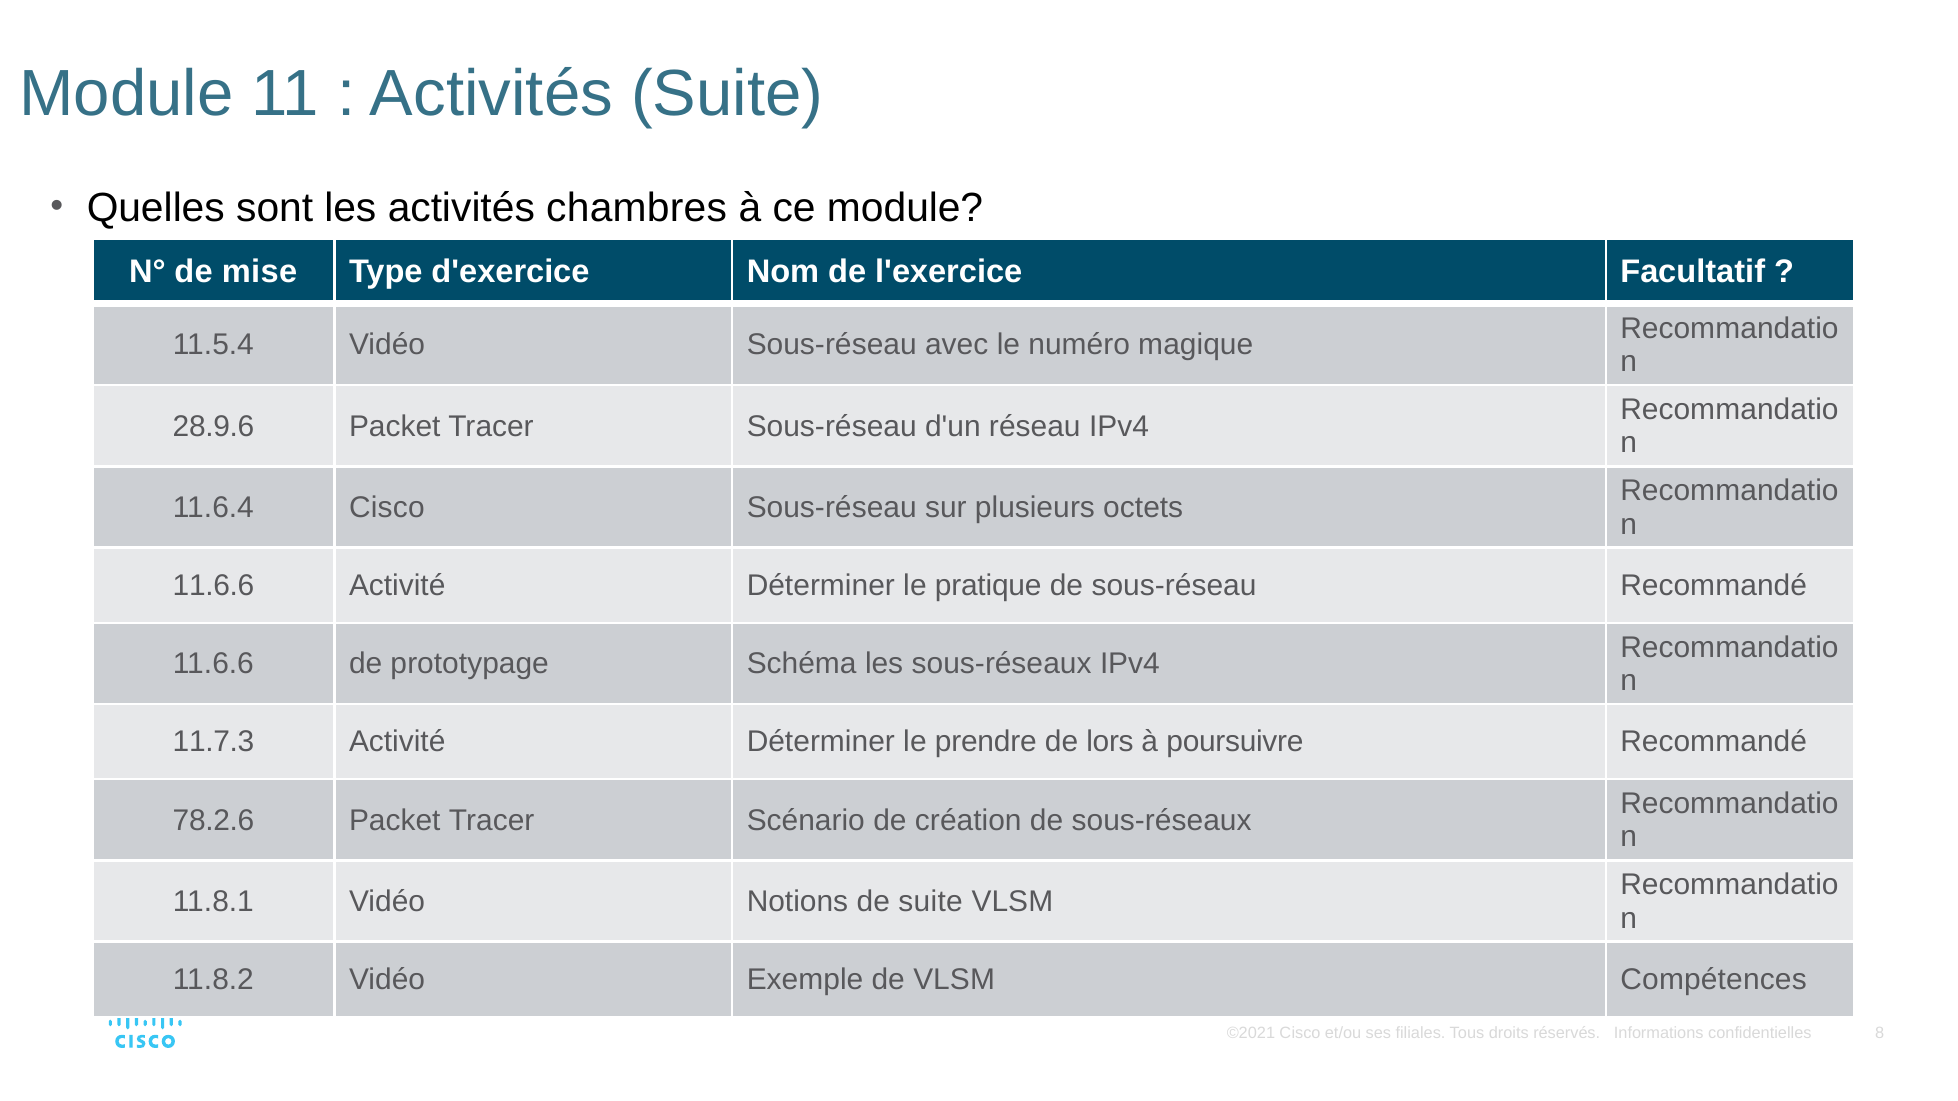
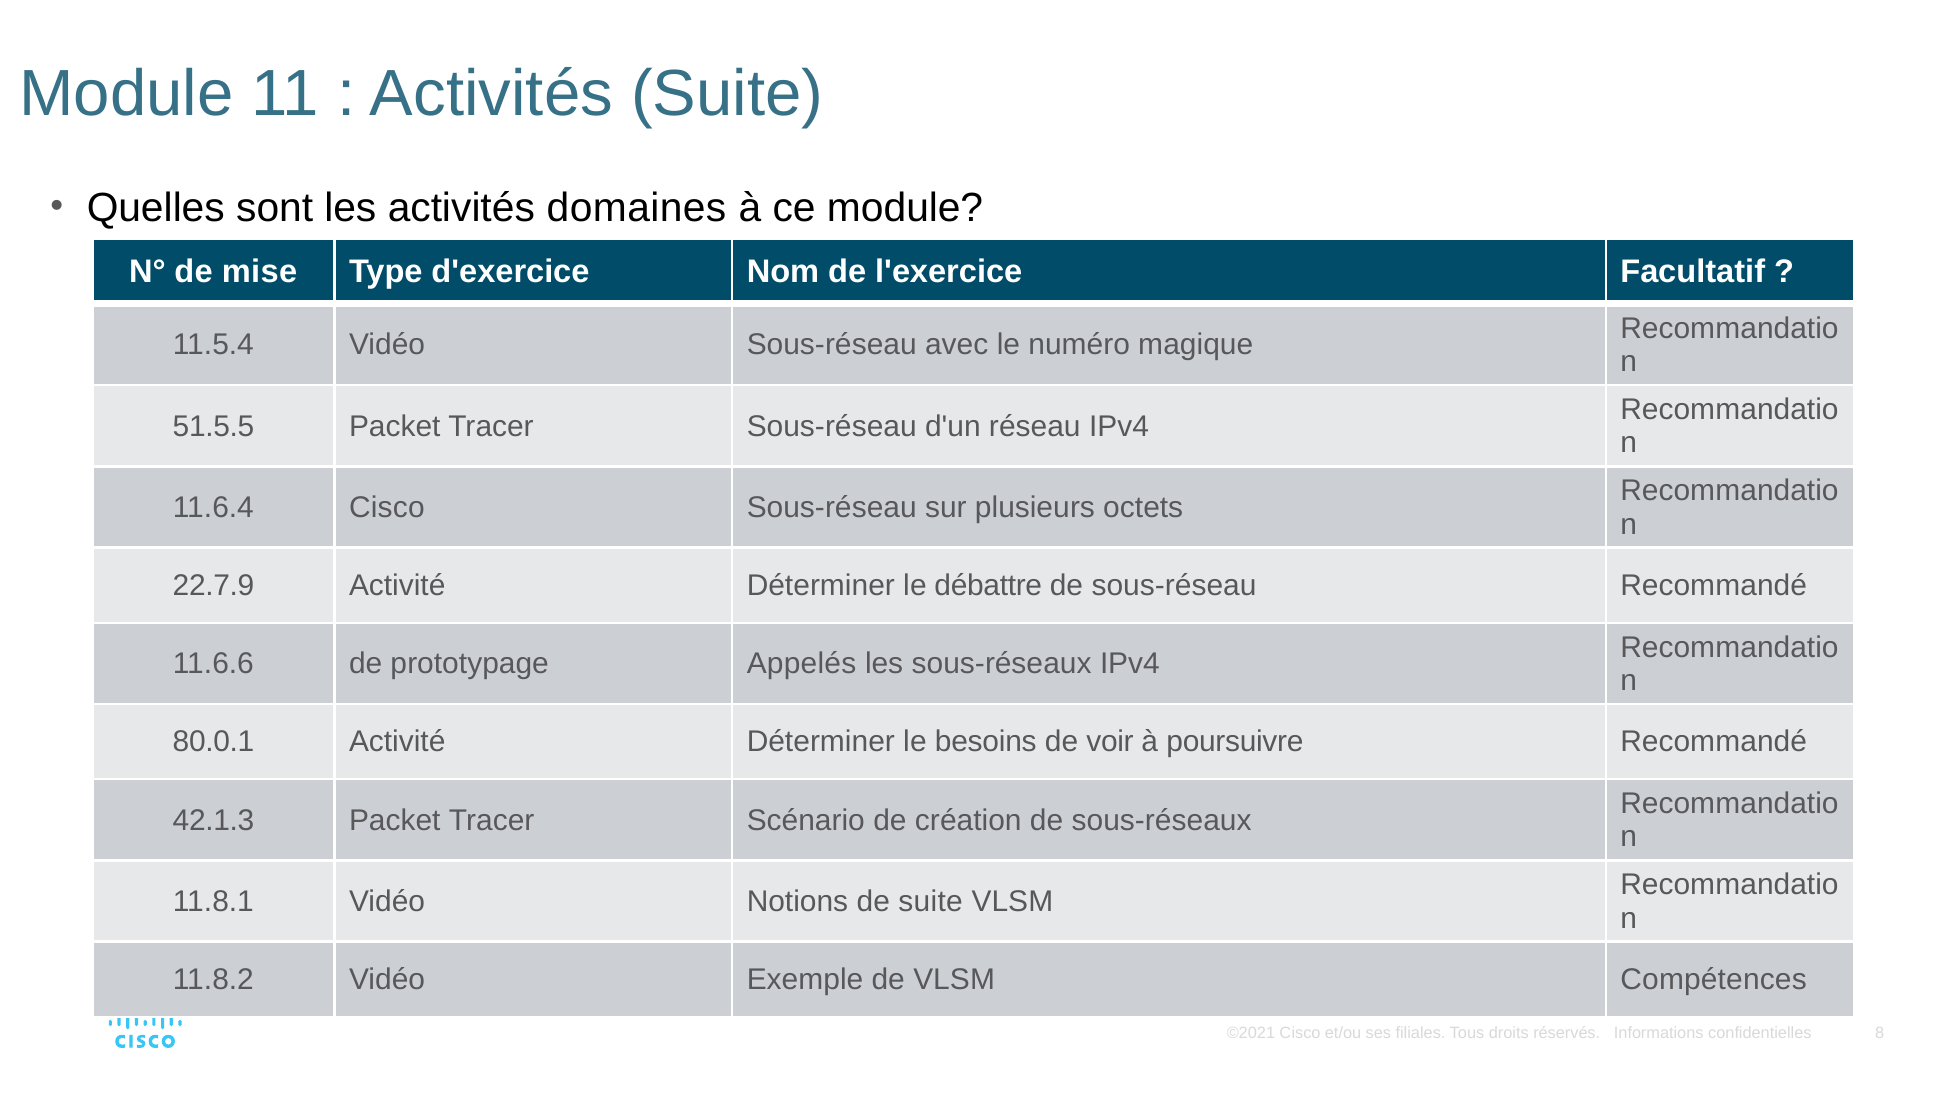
chambres: chambres -> domaines
28.9.6: 28.9.6 -> 51.5.5
11.6.6 at (214, 586): 11.6.6 -> 22.7.9
pratique: pratique -> débattre
Schéma: Schéma -> Appelés
11.7.3: 11.7.3 -> 80.0.1
prendre: prendre -> besoins
lors: lors -> voir
78.2.6: 78.2.6 -> 42.1.3
